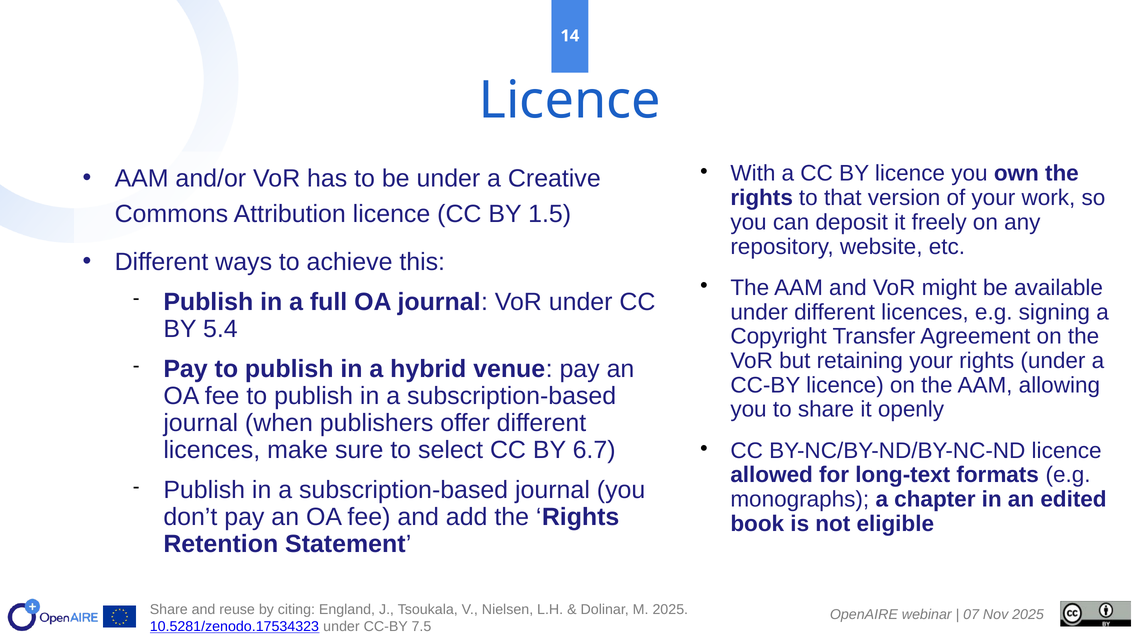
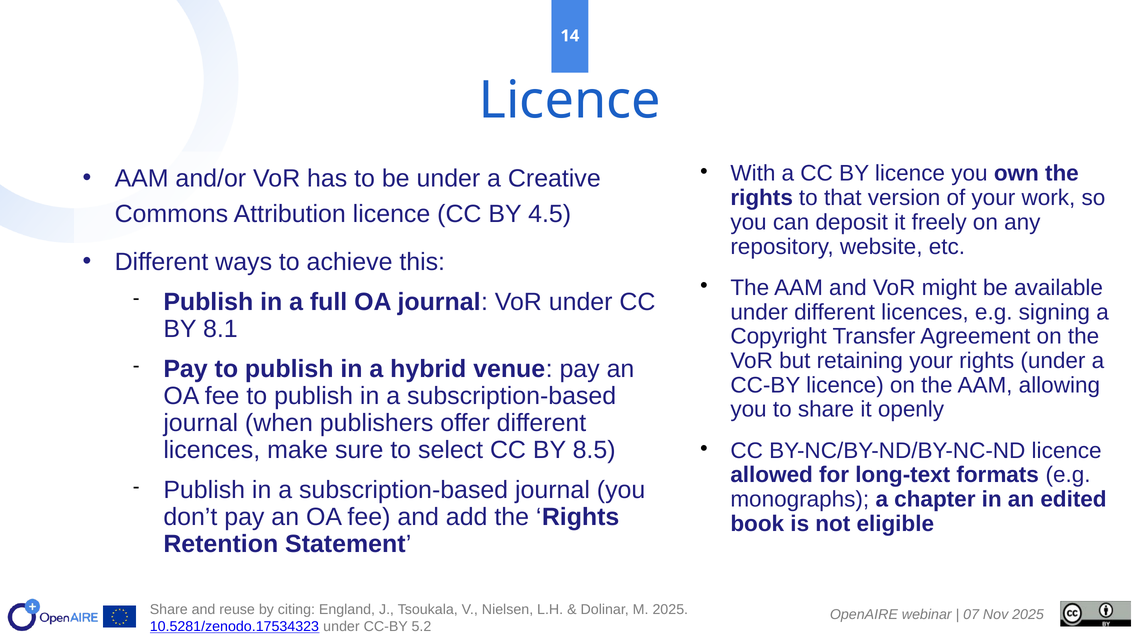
1.5: 1.5 -> 4.5
5.4: 5.4 -> 8.1
6.7: 6.7 -> 8.5
7.5: 7.5 -> 5.2
